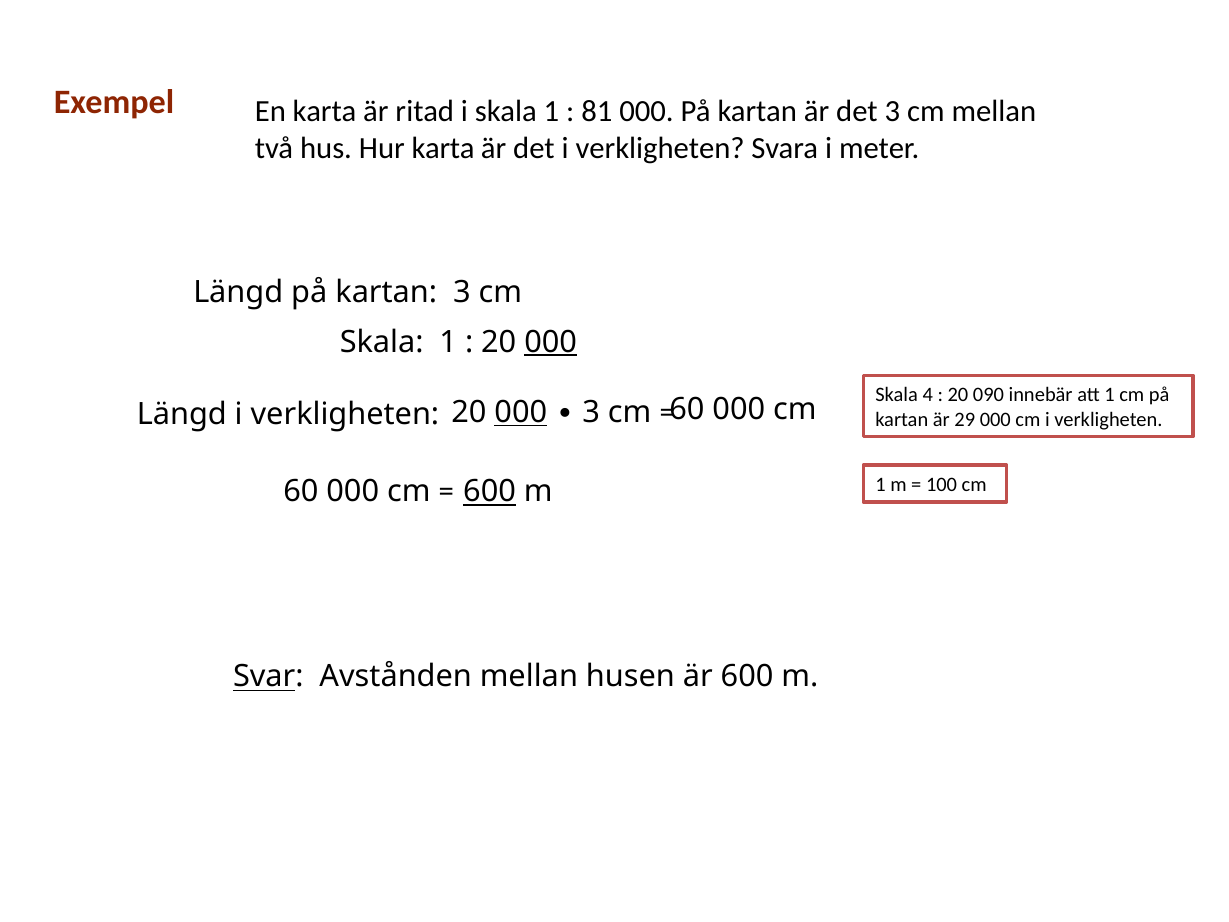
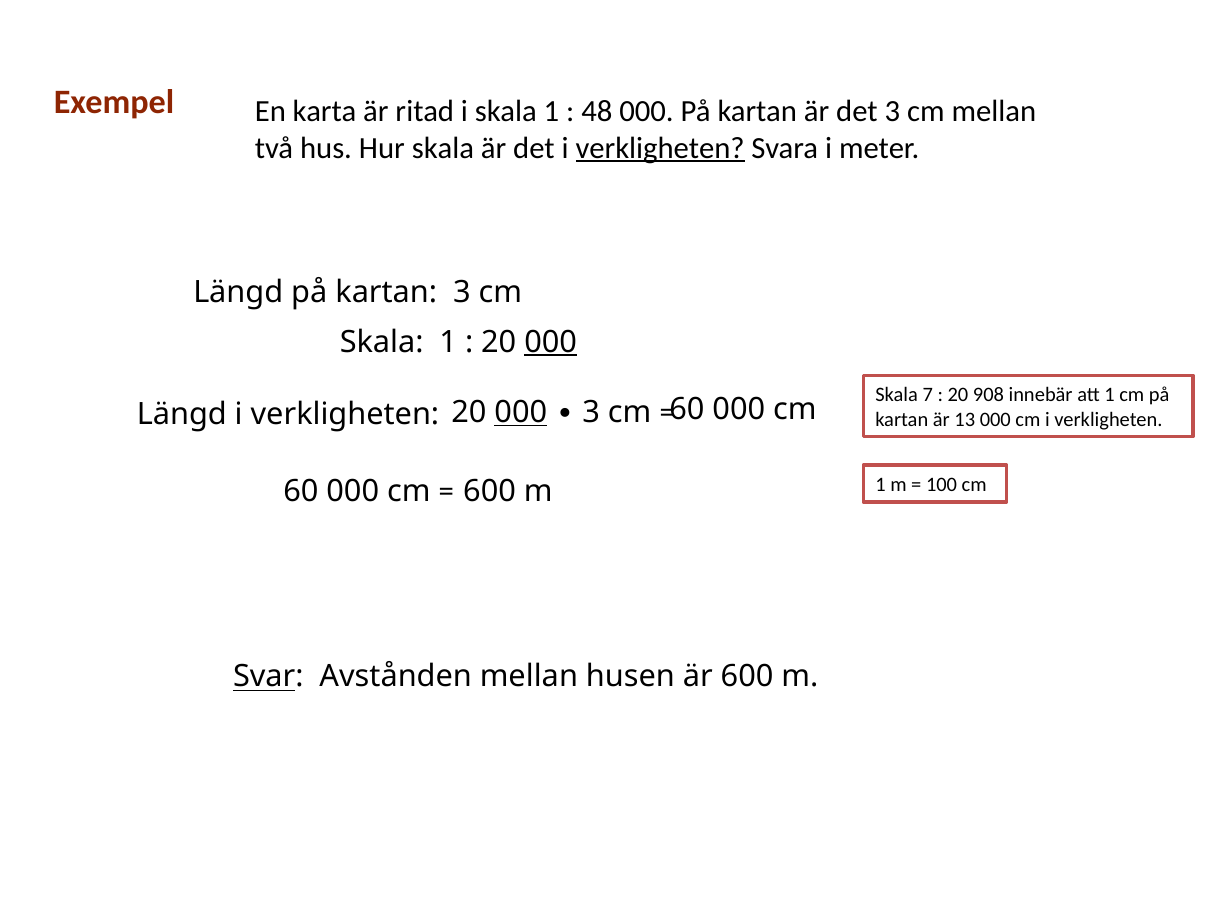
81: 81 -> 48
Hur karta: karta -> skala
verkligheten at (660, 148) underline: none -> present
4: 4 -> 7
090: 090 -> 908
29: 29 -> 13
600 at (490, 492) underline: present -> none
